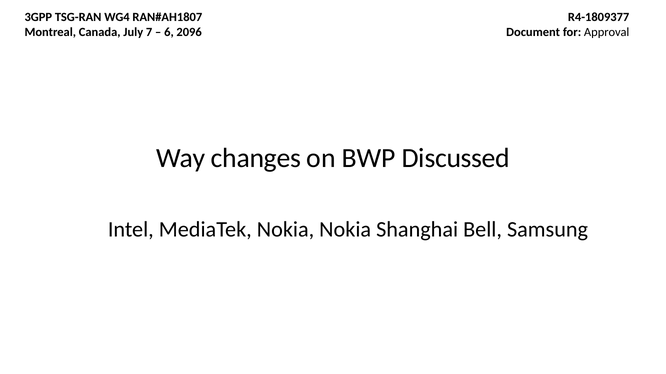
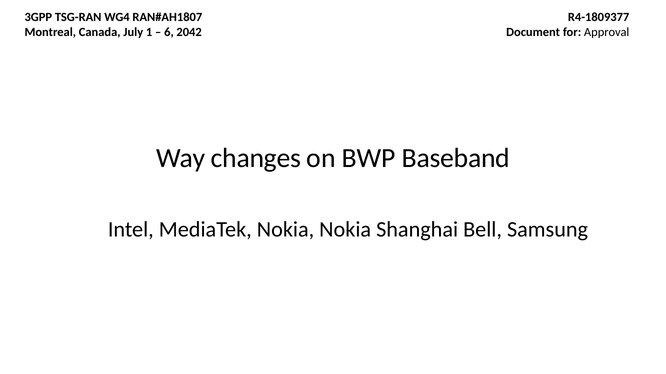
7: 7 -> 1
2096: 2096 -> 2042
Discussed: Discussed -> Baseband
